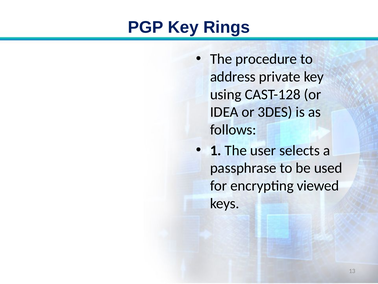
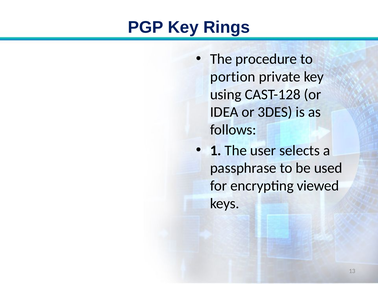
address: address -> portion
